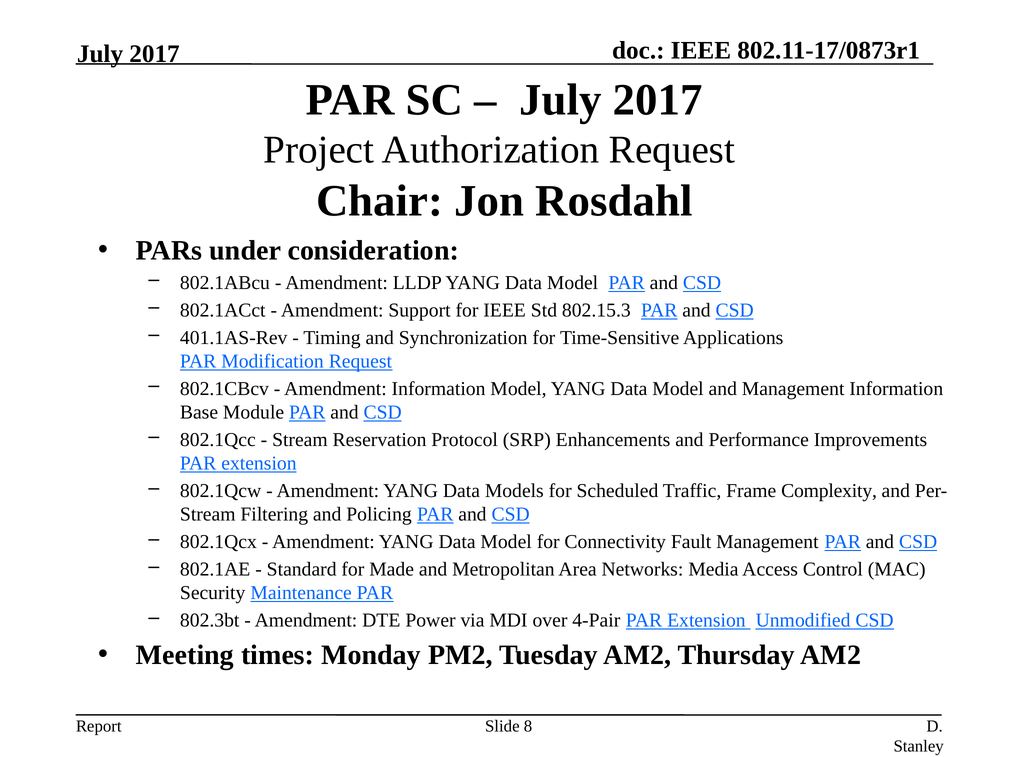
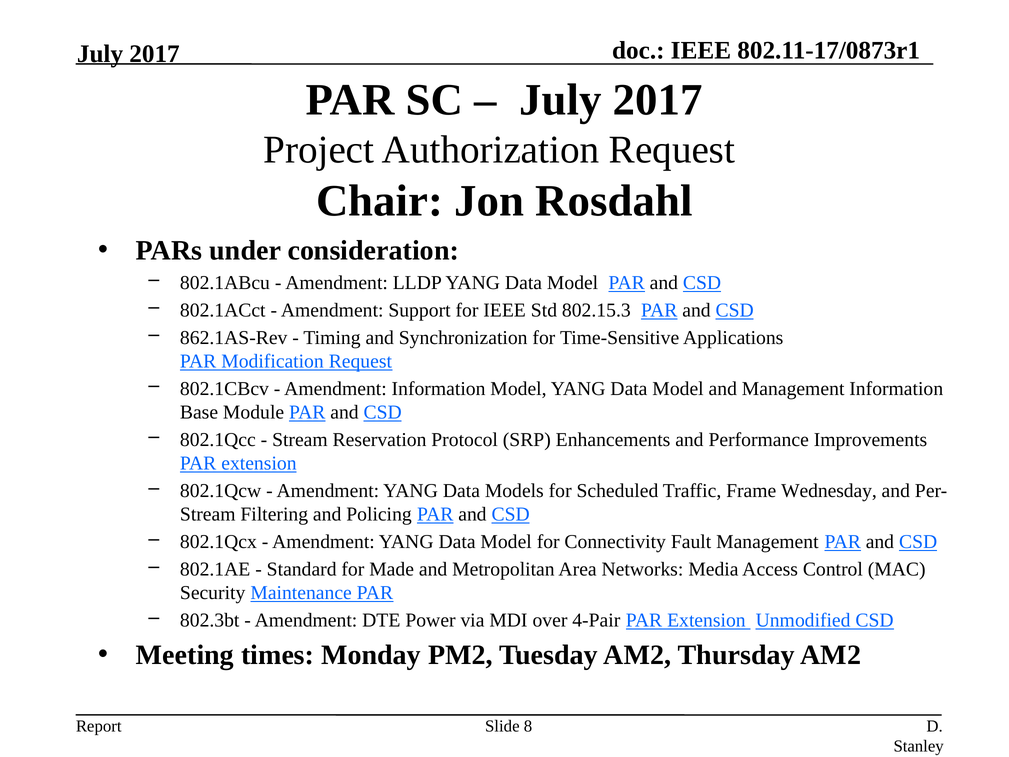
401.1AS-Rev: 401.1AS-Rev -> 862.1AS-Rev
Complexity: Complexity -> Wednesday
